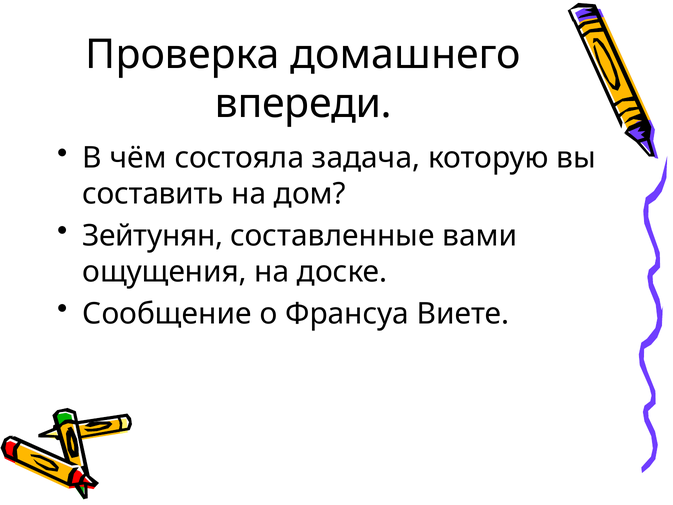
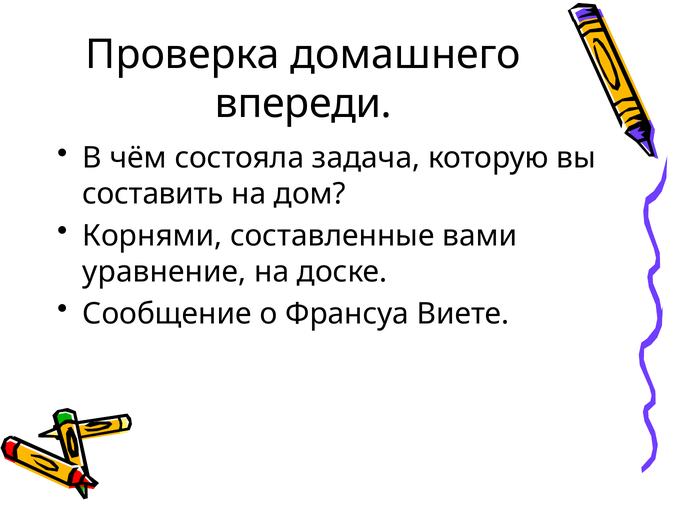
Зейтунян: Зейтунян -> Корнями
ощущения: ощущения -> уравнение
